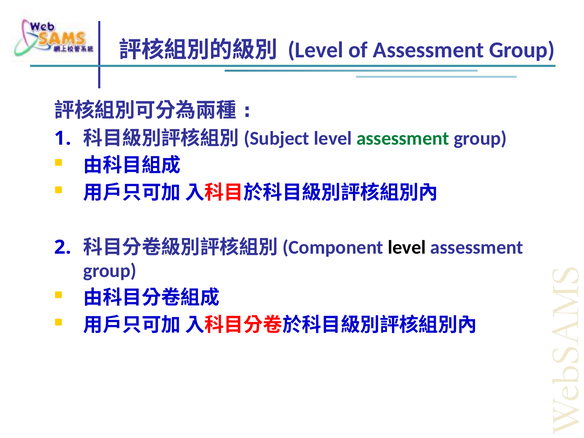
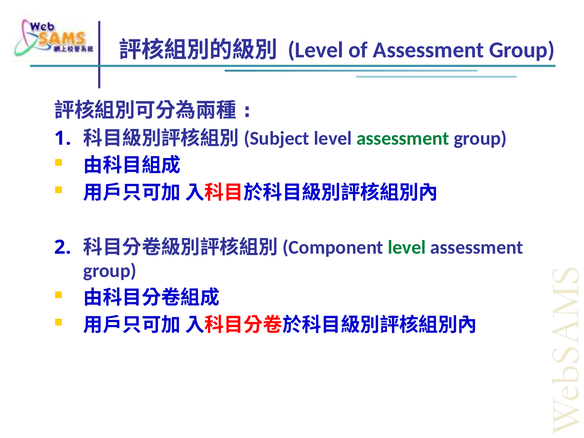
level at (407, 247) colour: black -> green
